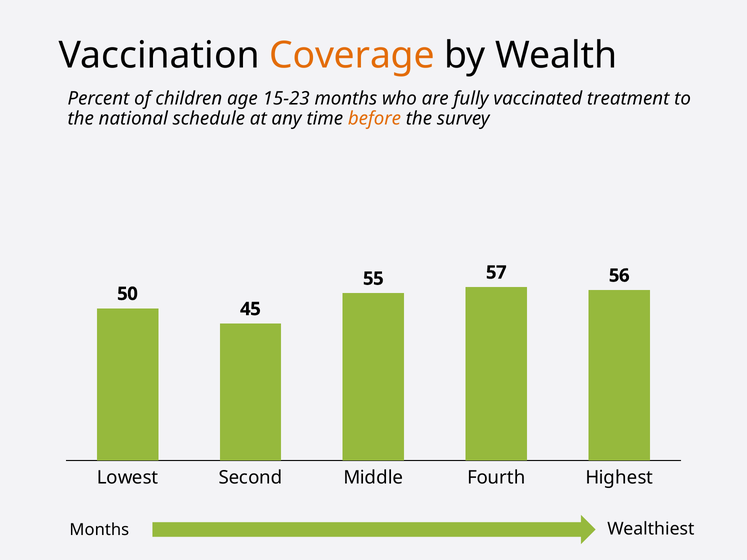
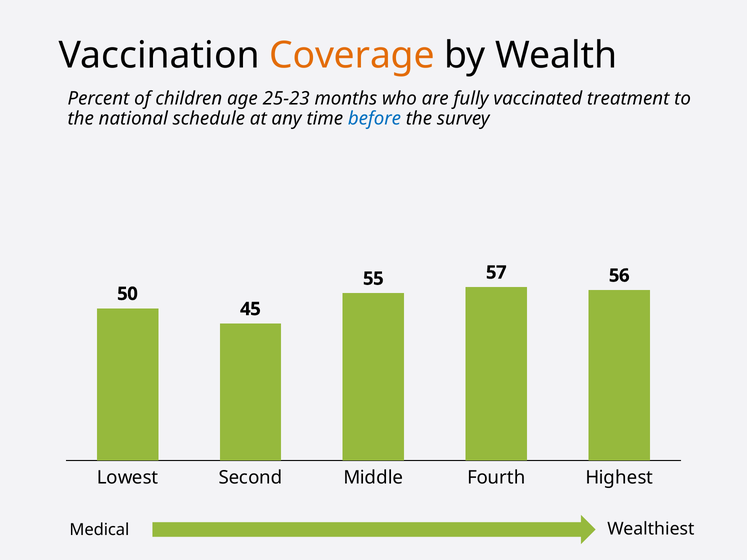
15-23: 15-23 -> 25-23
before colour: orange -> blue
Months at (99, 530): Months -> Medical
